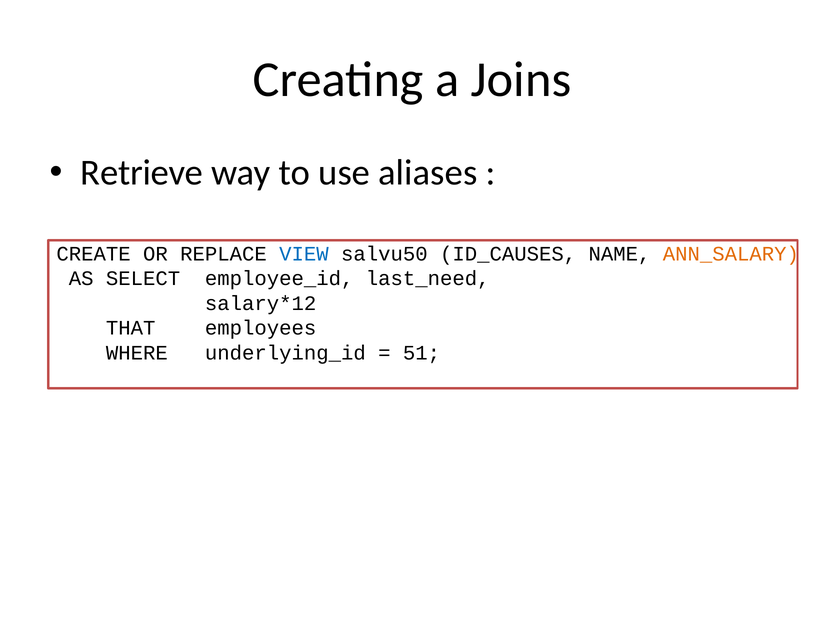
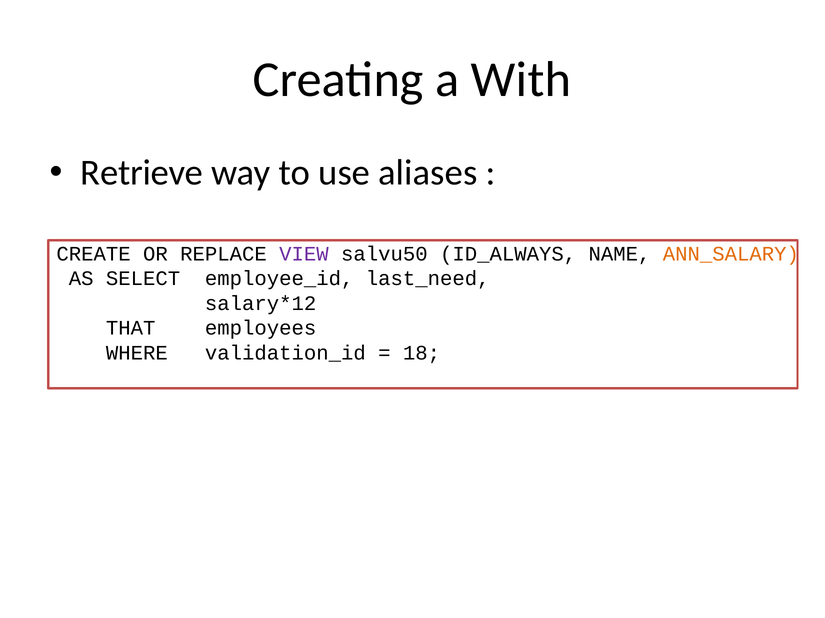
Joins: Joins -> With
VIEW colour: blue -> purple
ID_CAUSES: ID_CAUSES -> ID_ALWAYS
underlying_id: underlying_id -> validation_id
51: 51 -> 18
